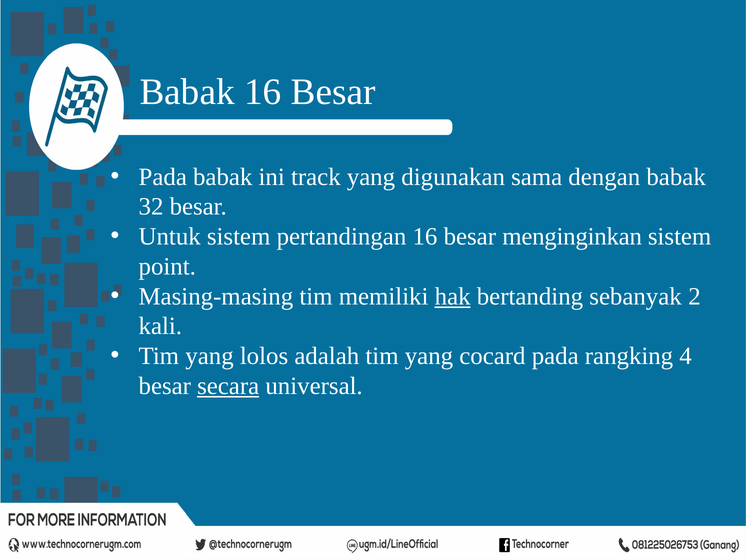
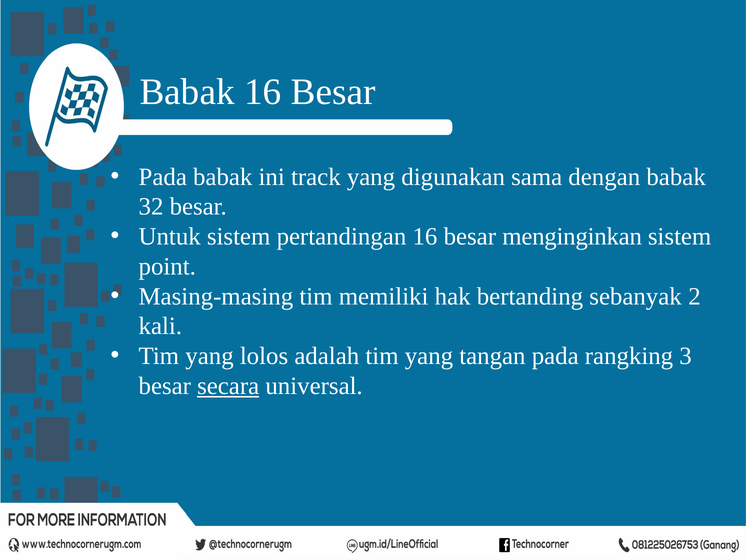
hak underline: present -> none
cocard: cocard -> tangan
4: 4 -> 3
